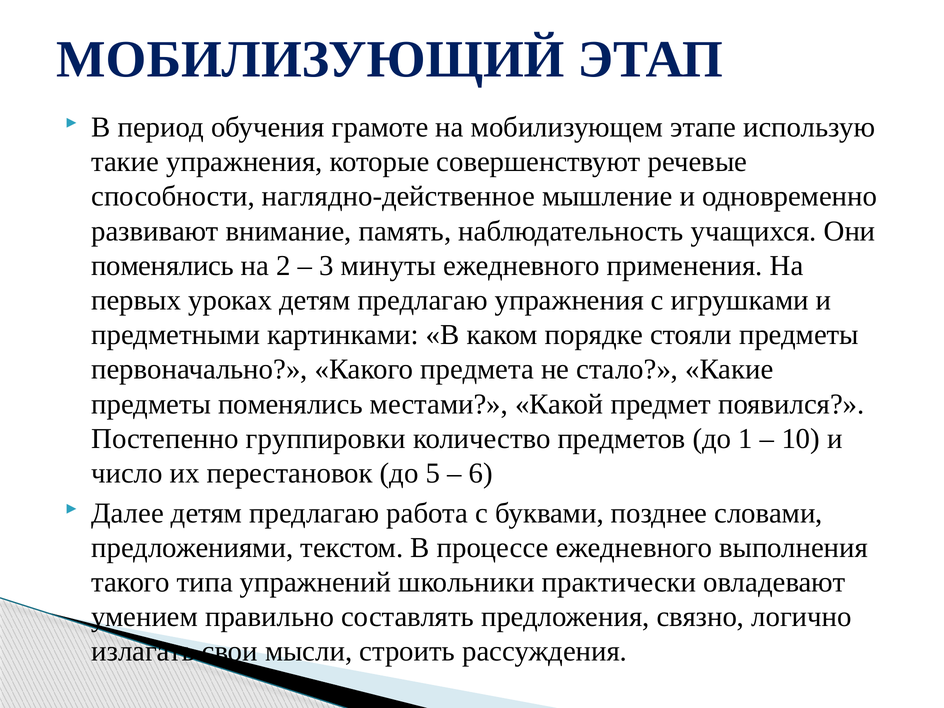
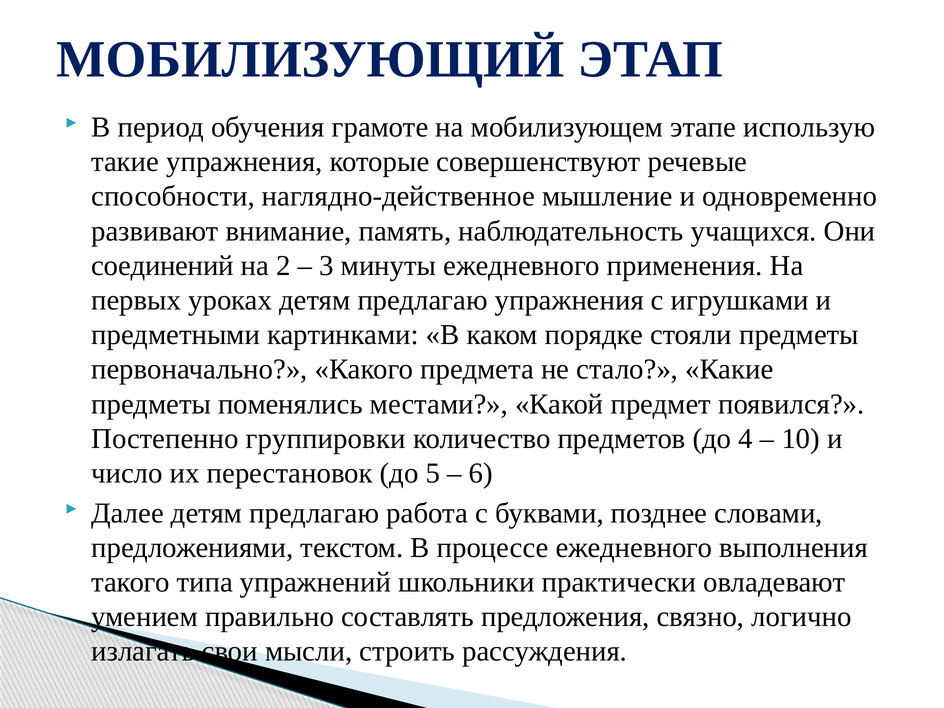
поменялись at (163, 266): поменялись -> соединений
1: 1 -> 4
